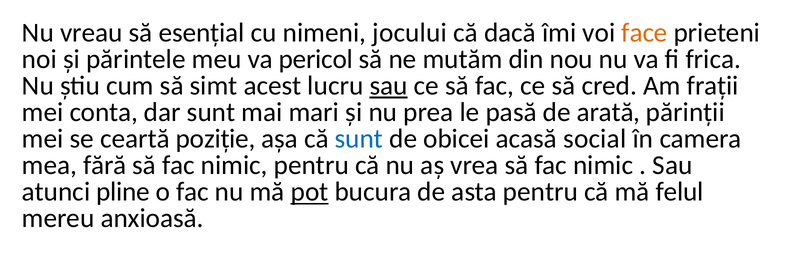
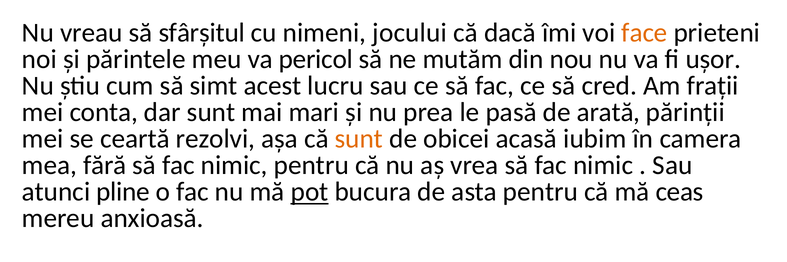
esențial: esențial -> sfârșitul
frica: frica -> ușor
sau at (389, 86) underline: present -> none
poziție: poziție -> rezolvi
sunt at (359, 139) colour: blue -> orange
social: social -> iubim
felul: felul -> ceas
